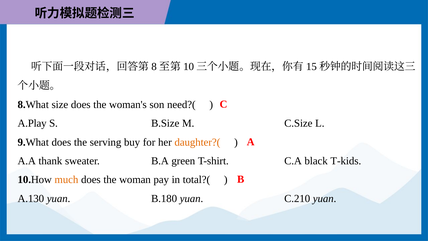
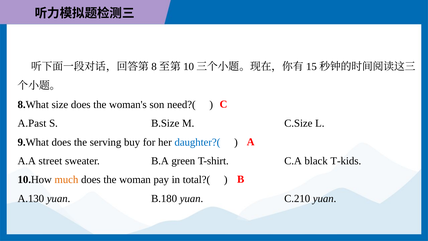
A.Play: A.Play -> A.Past
daughter?( colour: orange -> blue
thank: thank -> street
